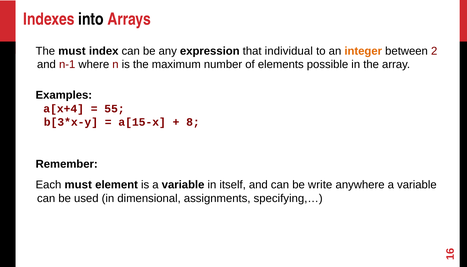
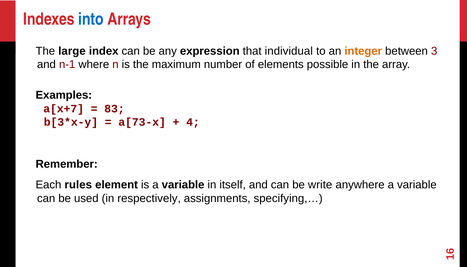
into colour: black -> blue
The must: must -> large
2: 2 -> 3
a[x+4: a[x+4 -> a[x+7
55: 55 -> 83
a[15-x: a[15-x -> a[73-x
8: 8 -> 4
Each must: must -> rules
dimensional: dimensional -> respectively
